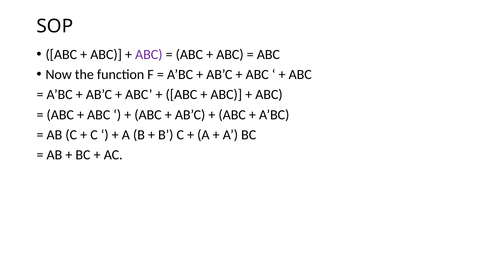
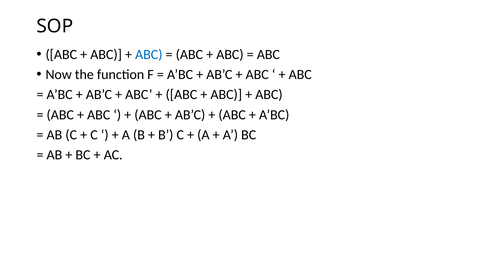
ABC at (149, 54) colour: purple -> blue
